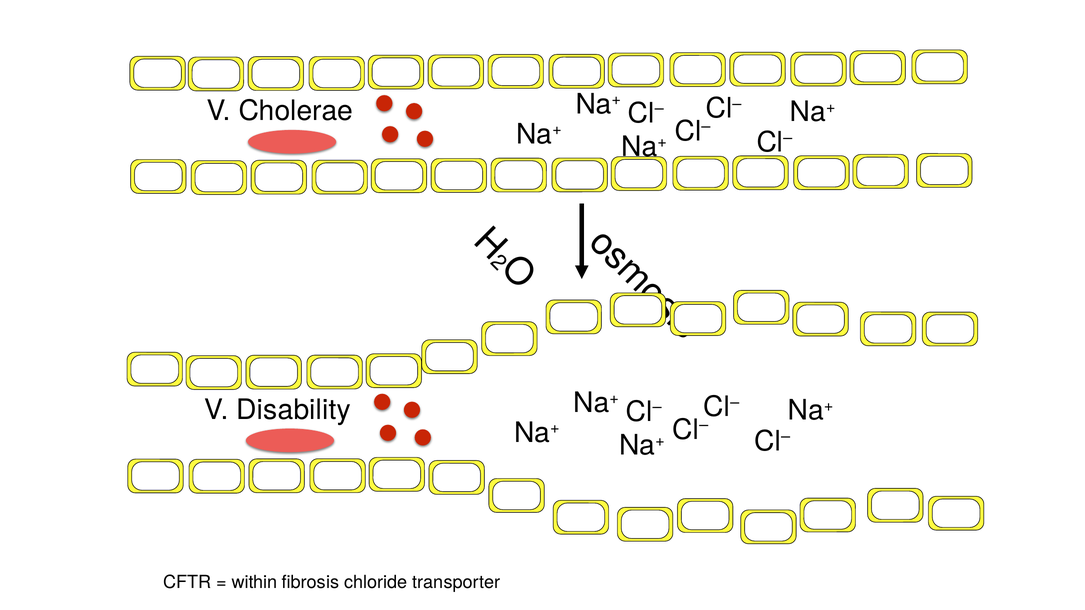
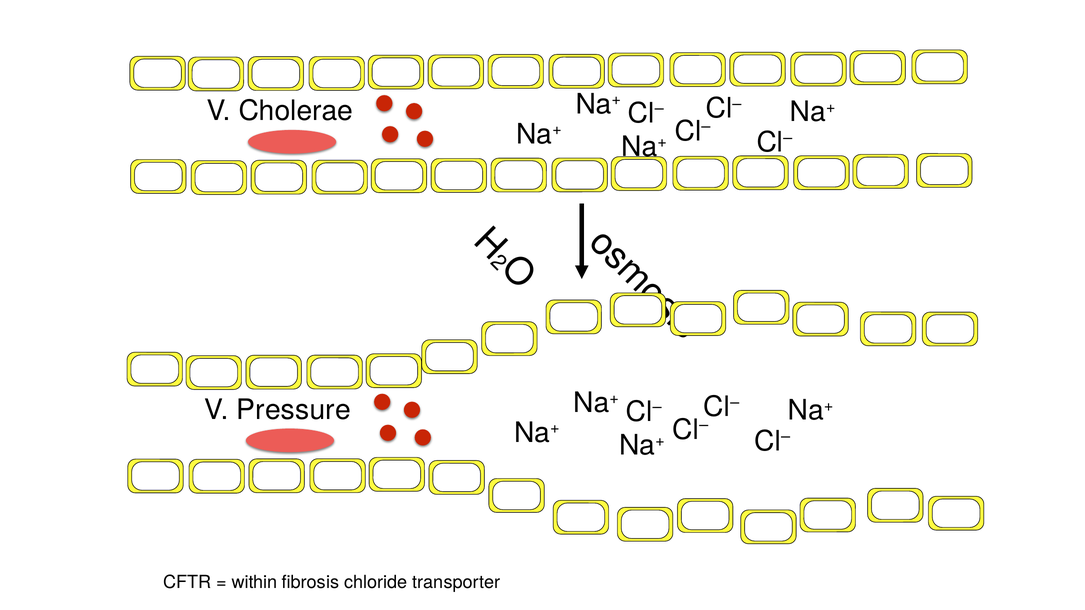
Disability: Disability -> Pressure
